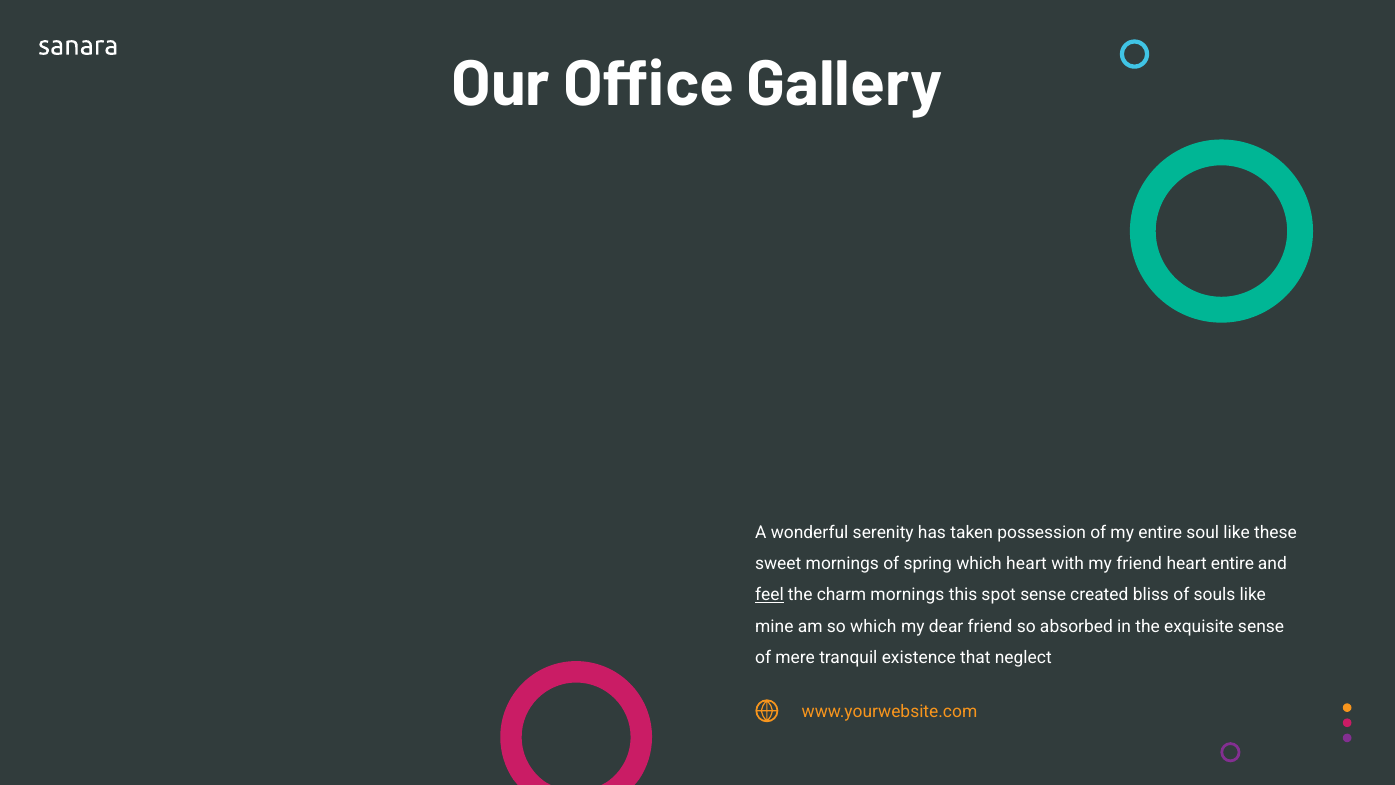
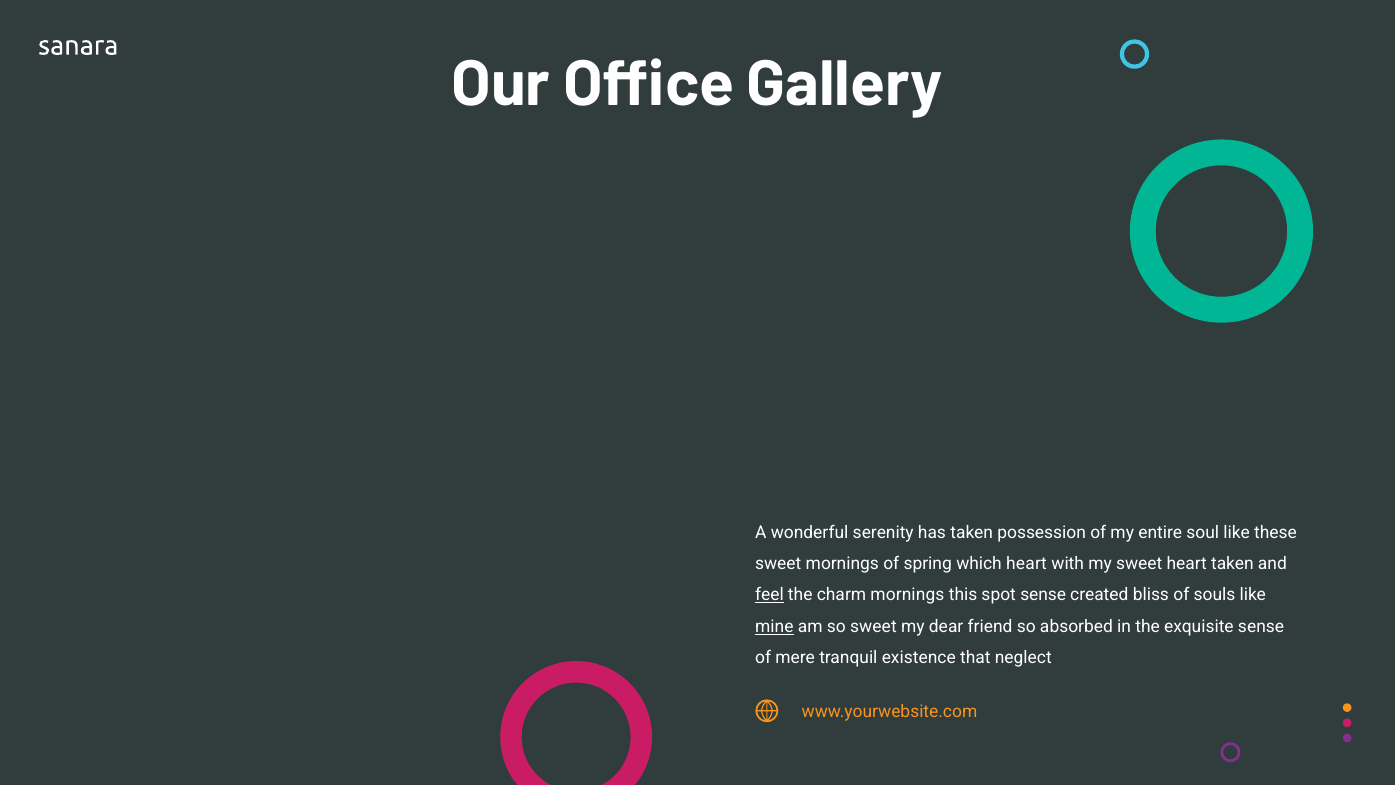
my friend: friend -> sweet
heart entire: entire -> taken
mine underline: none -> present
so which: which -> sweet
